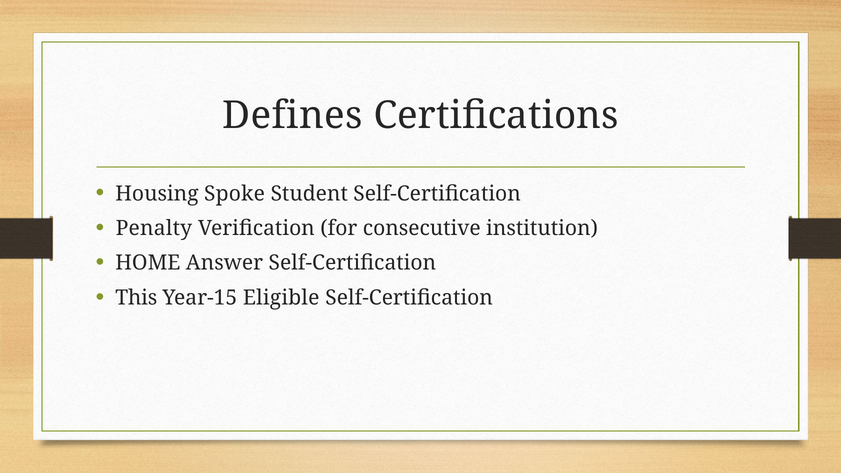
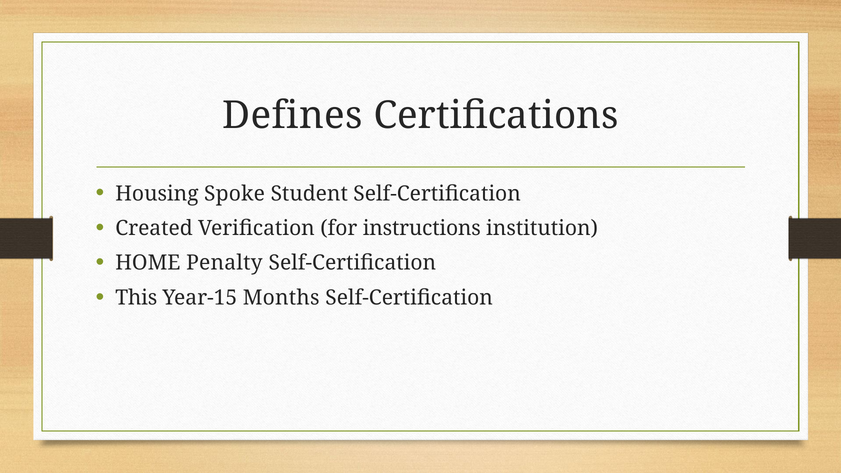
Penalty: Penalty -> Created
consecutive: consecutive -> instructions
Answer: Answer -> Penalty
Eligible: Eligible -> Months
